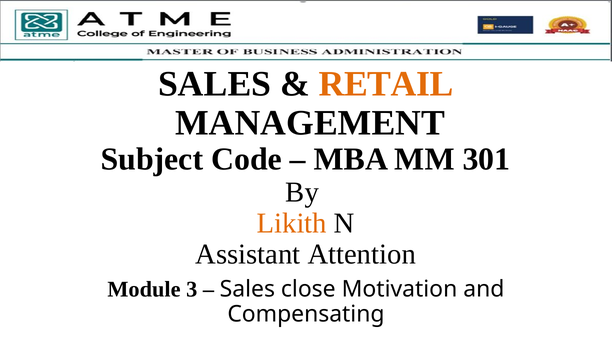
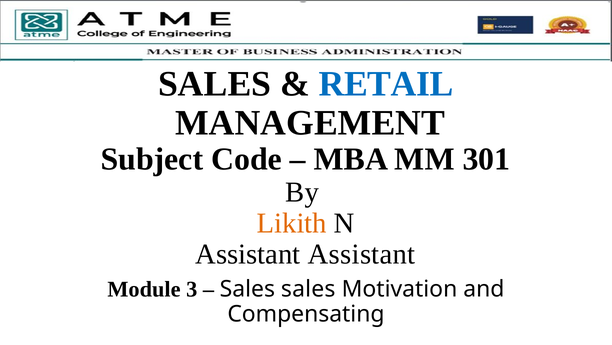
RETAIL colour: orange -> blue
Assistant Attention: Attention -> Assistant
Sales close: close -> sales
